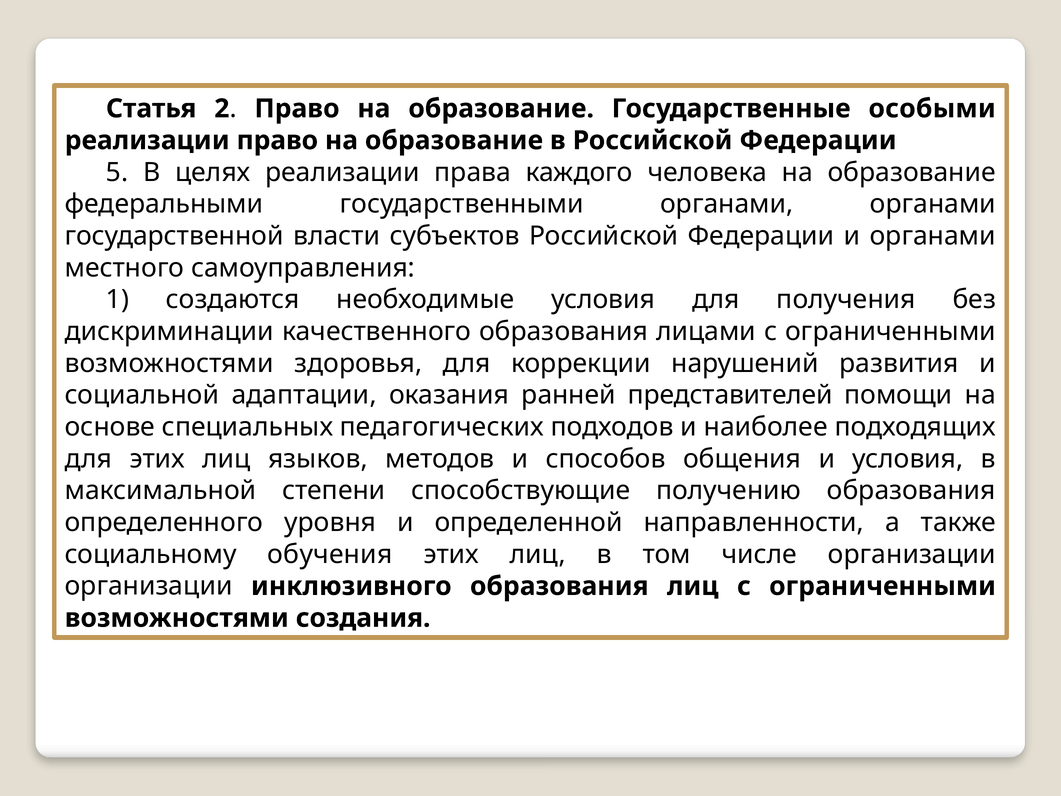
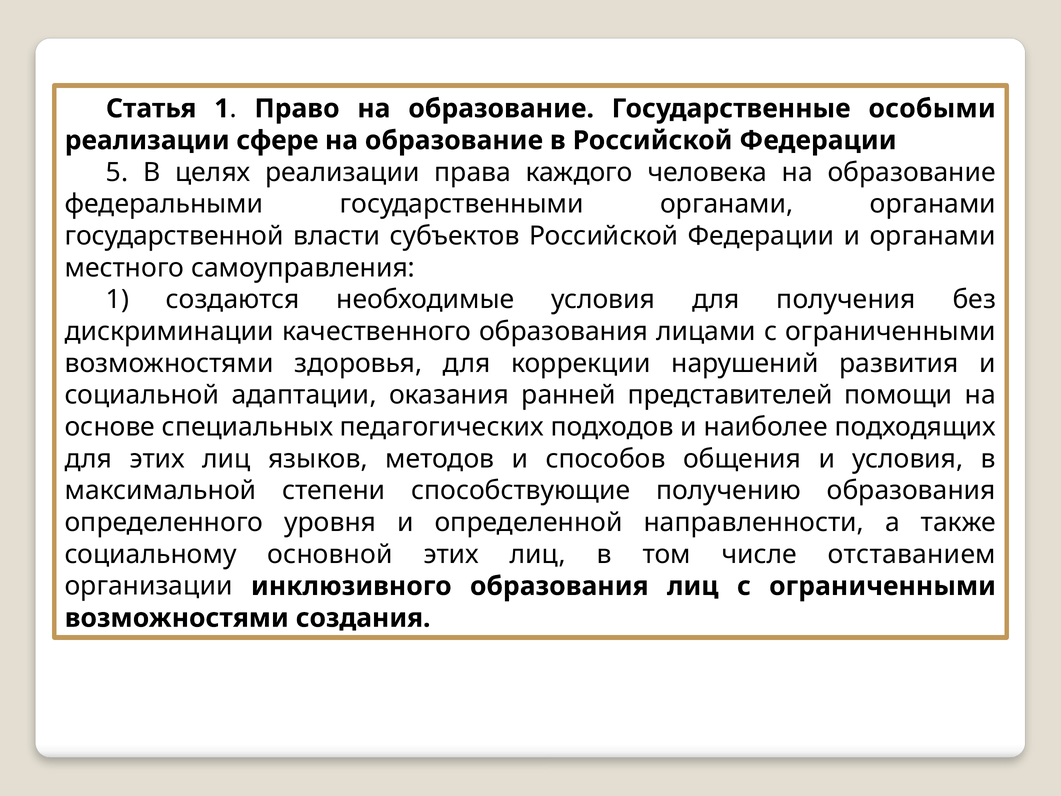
Статья 2: 2 -> 1
реализации право: право -> сфере
обучения: обучения -> основной
числе организации: организации -> отставанием
